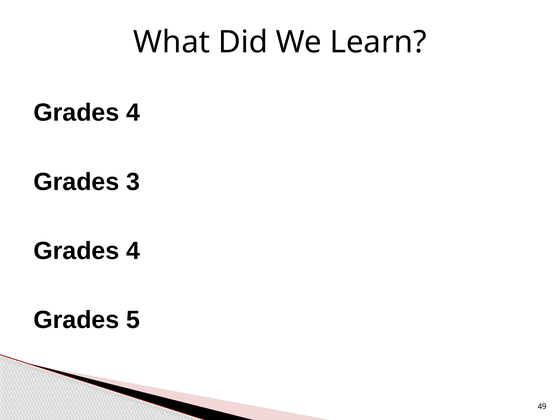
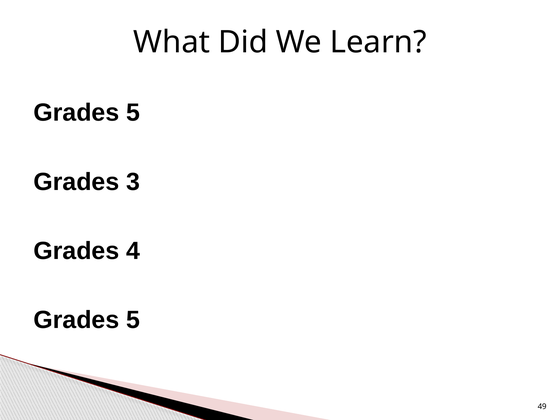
4 at (133, 113): 4 -> 5
